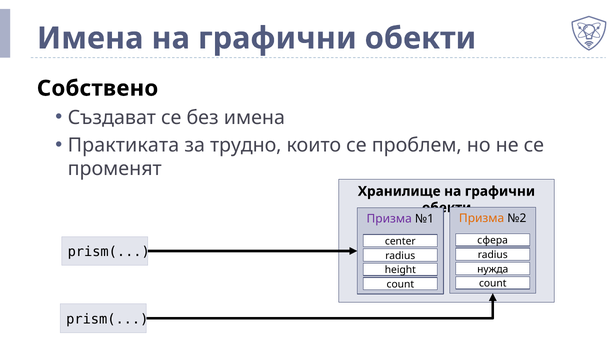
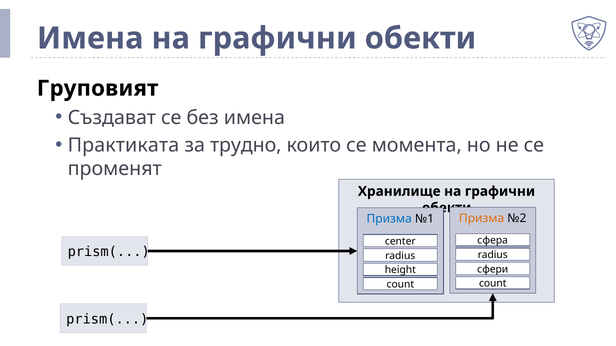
Собствено: Собствено -> Груповият
проблем: проблем -> момента
Призма at (389, 219) colour: purple -> blue
нужда: нужда -> сфери
